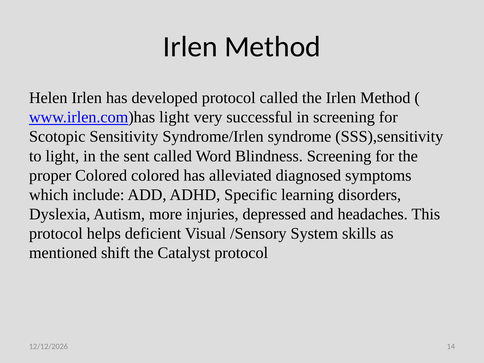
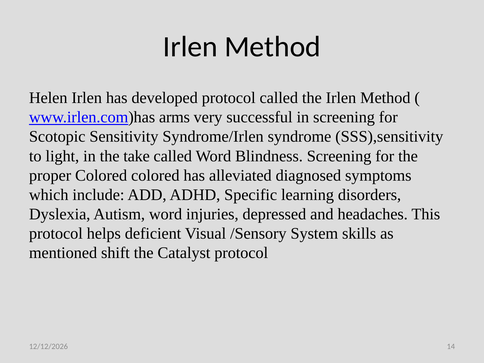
www.irlen.com)has light: light -> arms
sent: sent -> take
Autism more: more -> word
